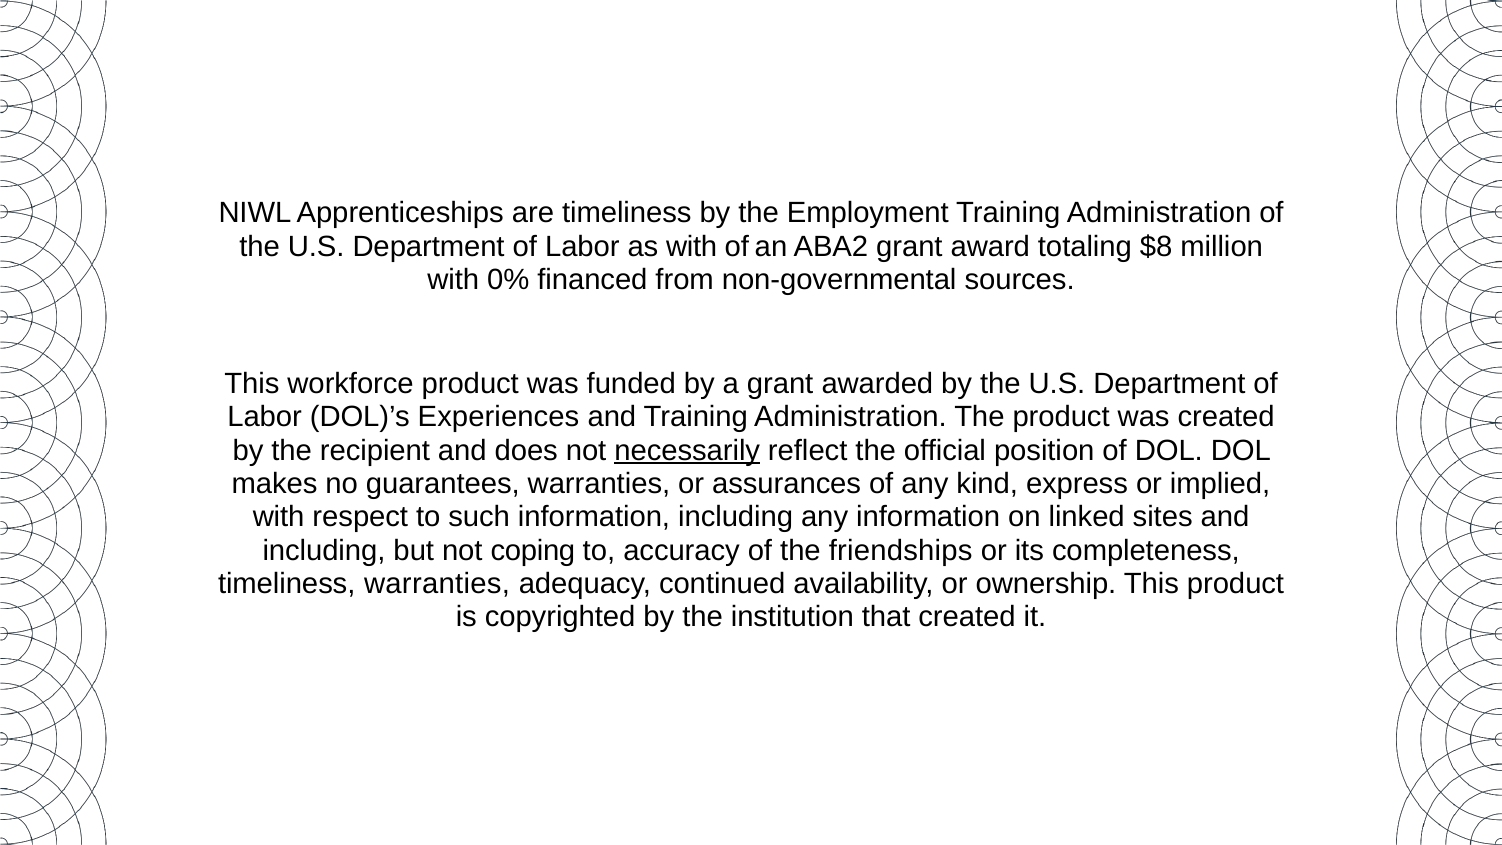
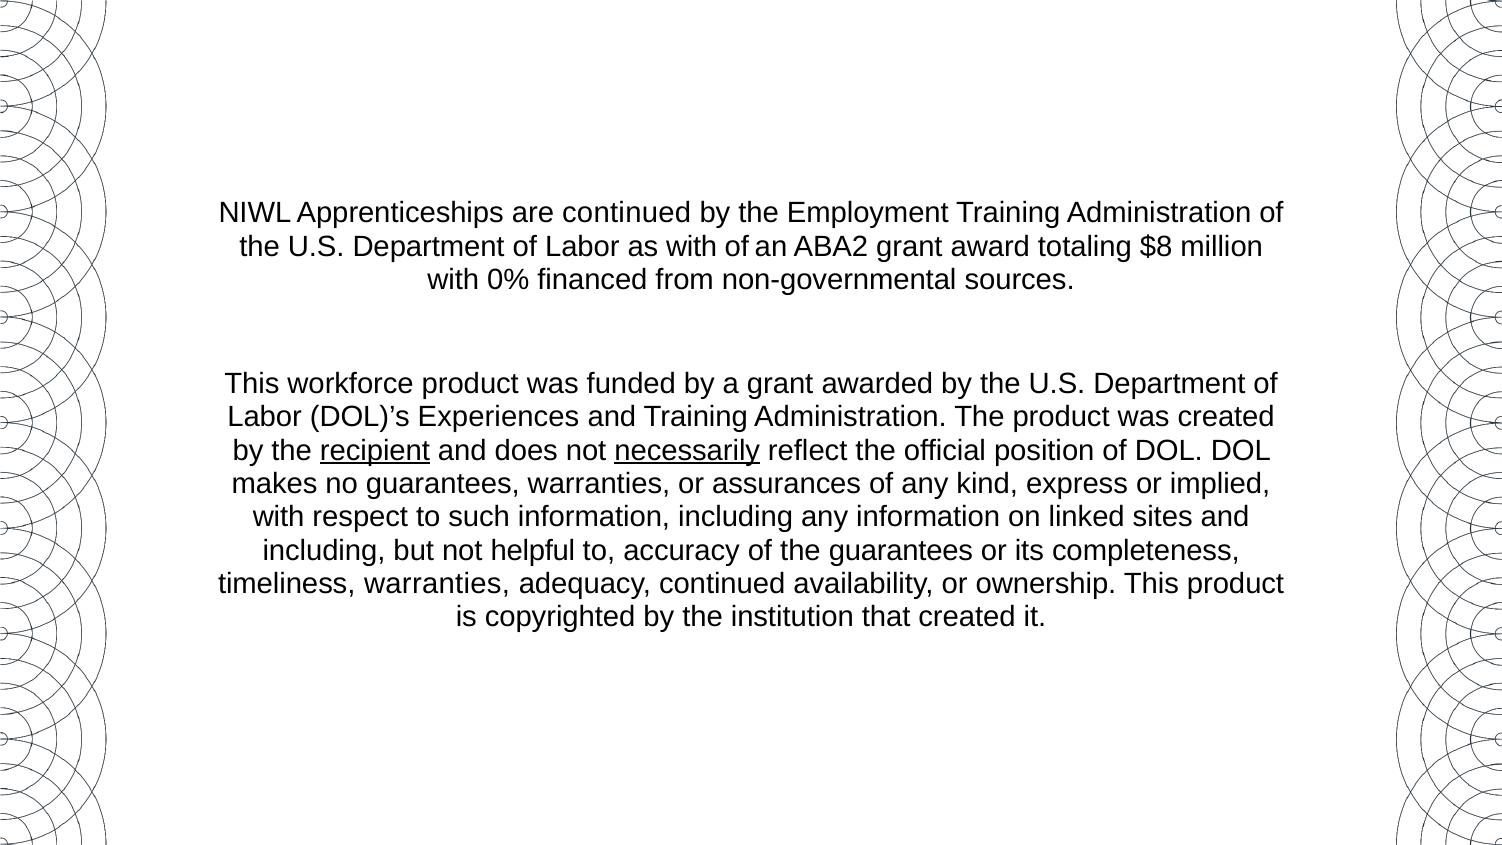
are timeliness: timeliness -> continued
recipient underline: none -> present
coping: coping -> helpful
the friendships: friendships -> guarantees
